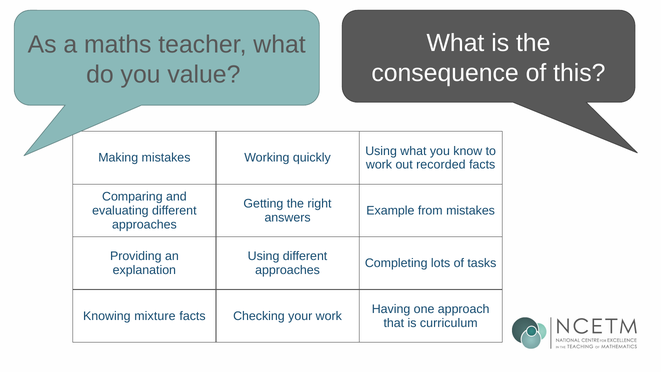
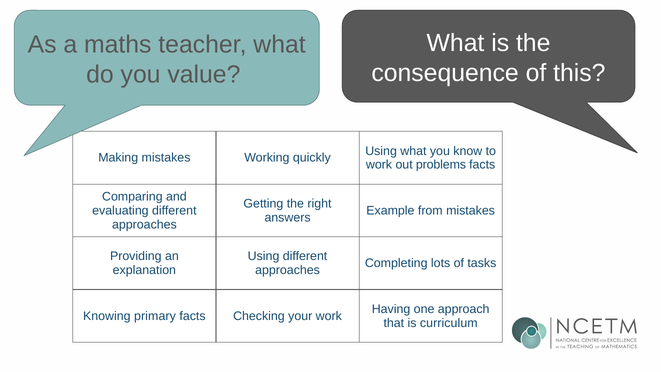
recorded: recorded -> problems
mixture: mixture -> primary
